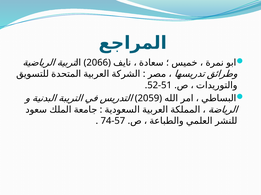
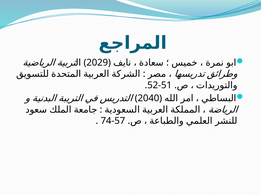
2066: 2066 -> 2029
2059: 2059 -> 2040
